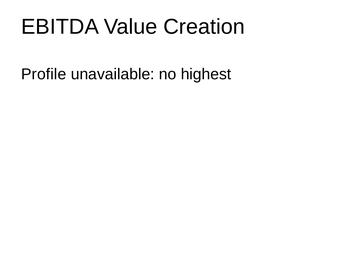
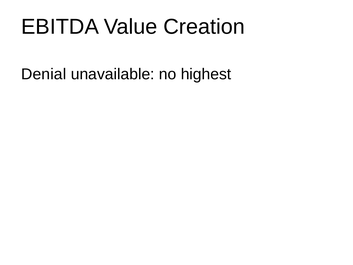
Profile: Profile -> Denial
